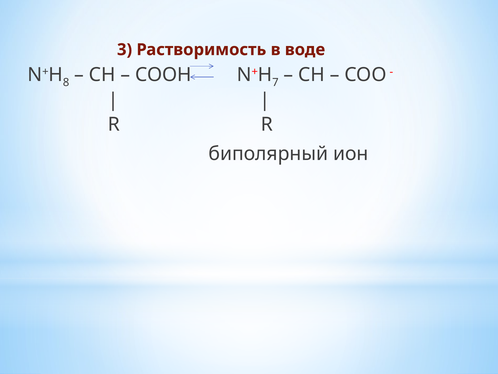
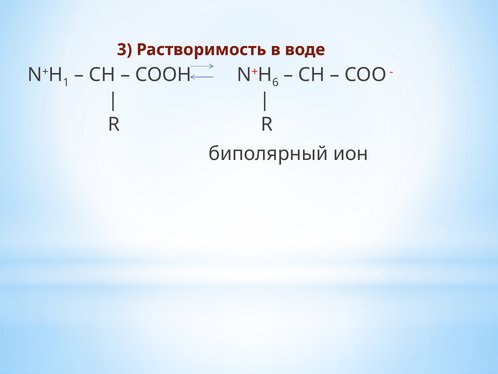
8: 8 -> 1
7: 7 -> 6
